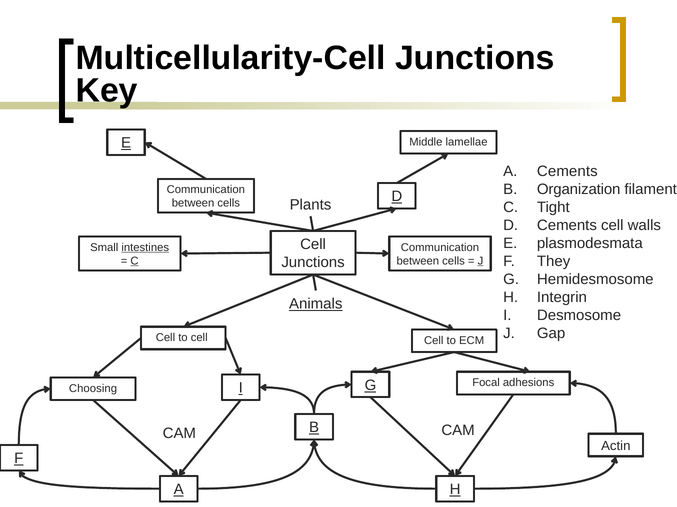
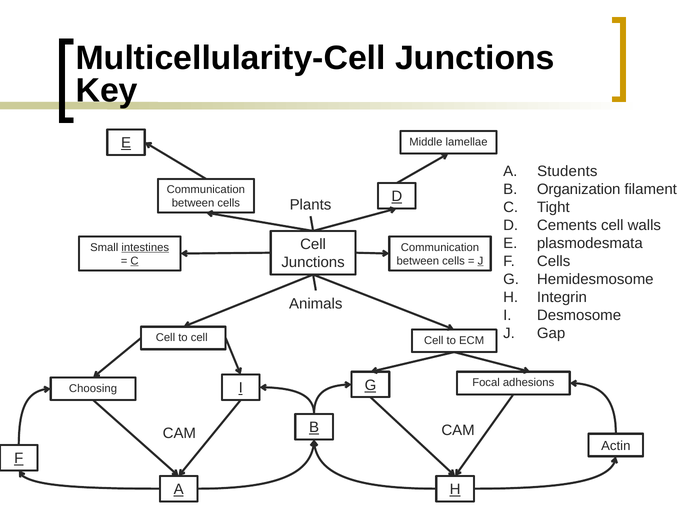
A Cements: Cements -> Students
F They: They -> Cells
Animals underline: present -> none
